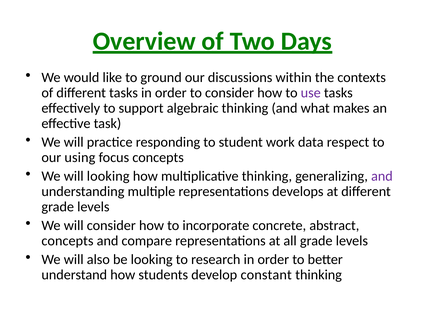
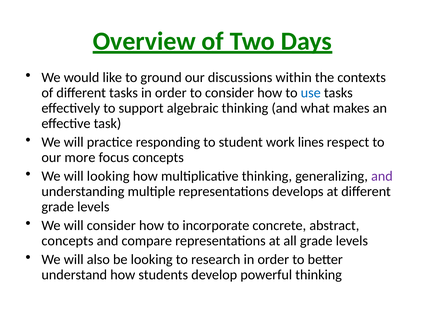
use colour: purple -> blue
data: data -> lines
using: using -> more
constant: constant -> powerful
